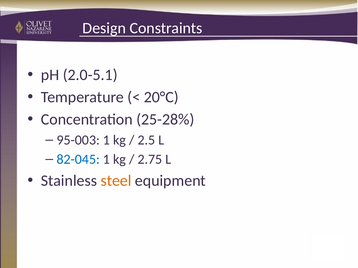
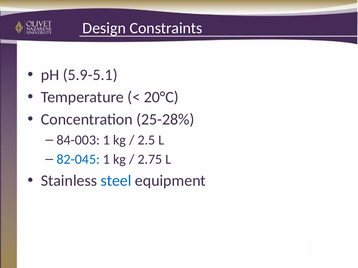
2.0-5.1: 2.0-5.1 -> 5.9-5.1
95-003: 95-003 -> 84-003
steel colour: orange -> blue
